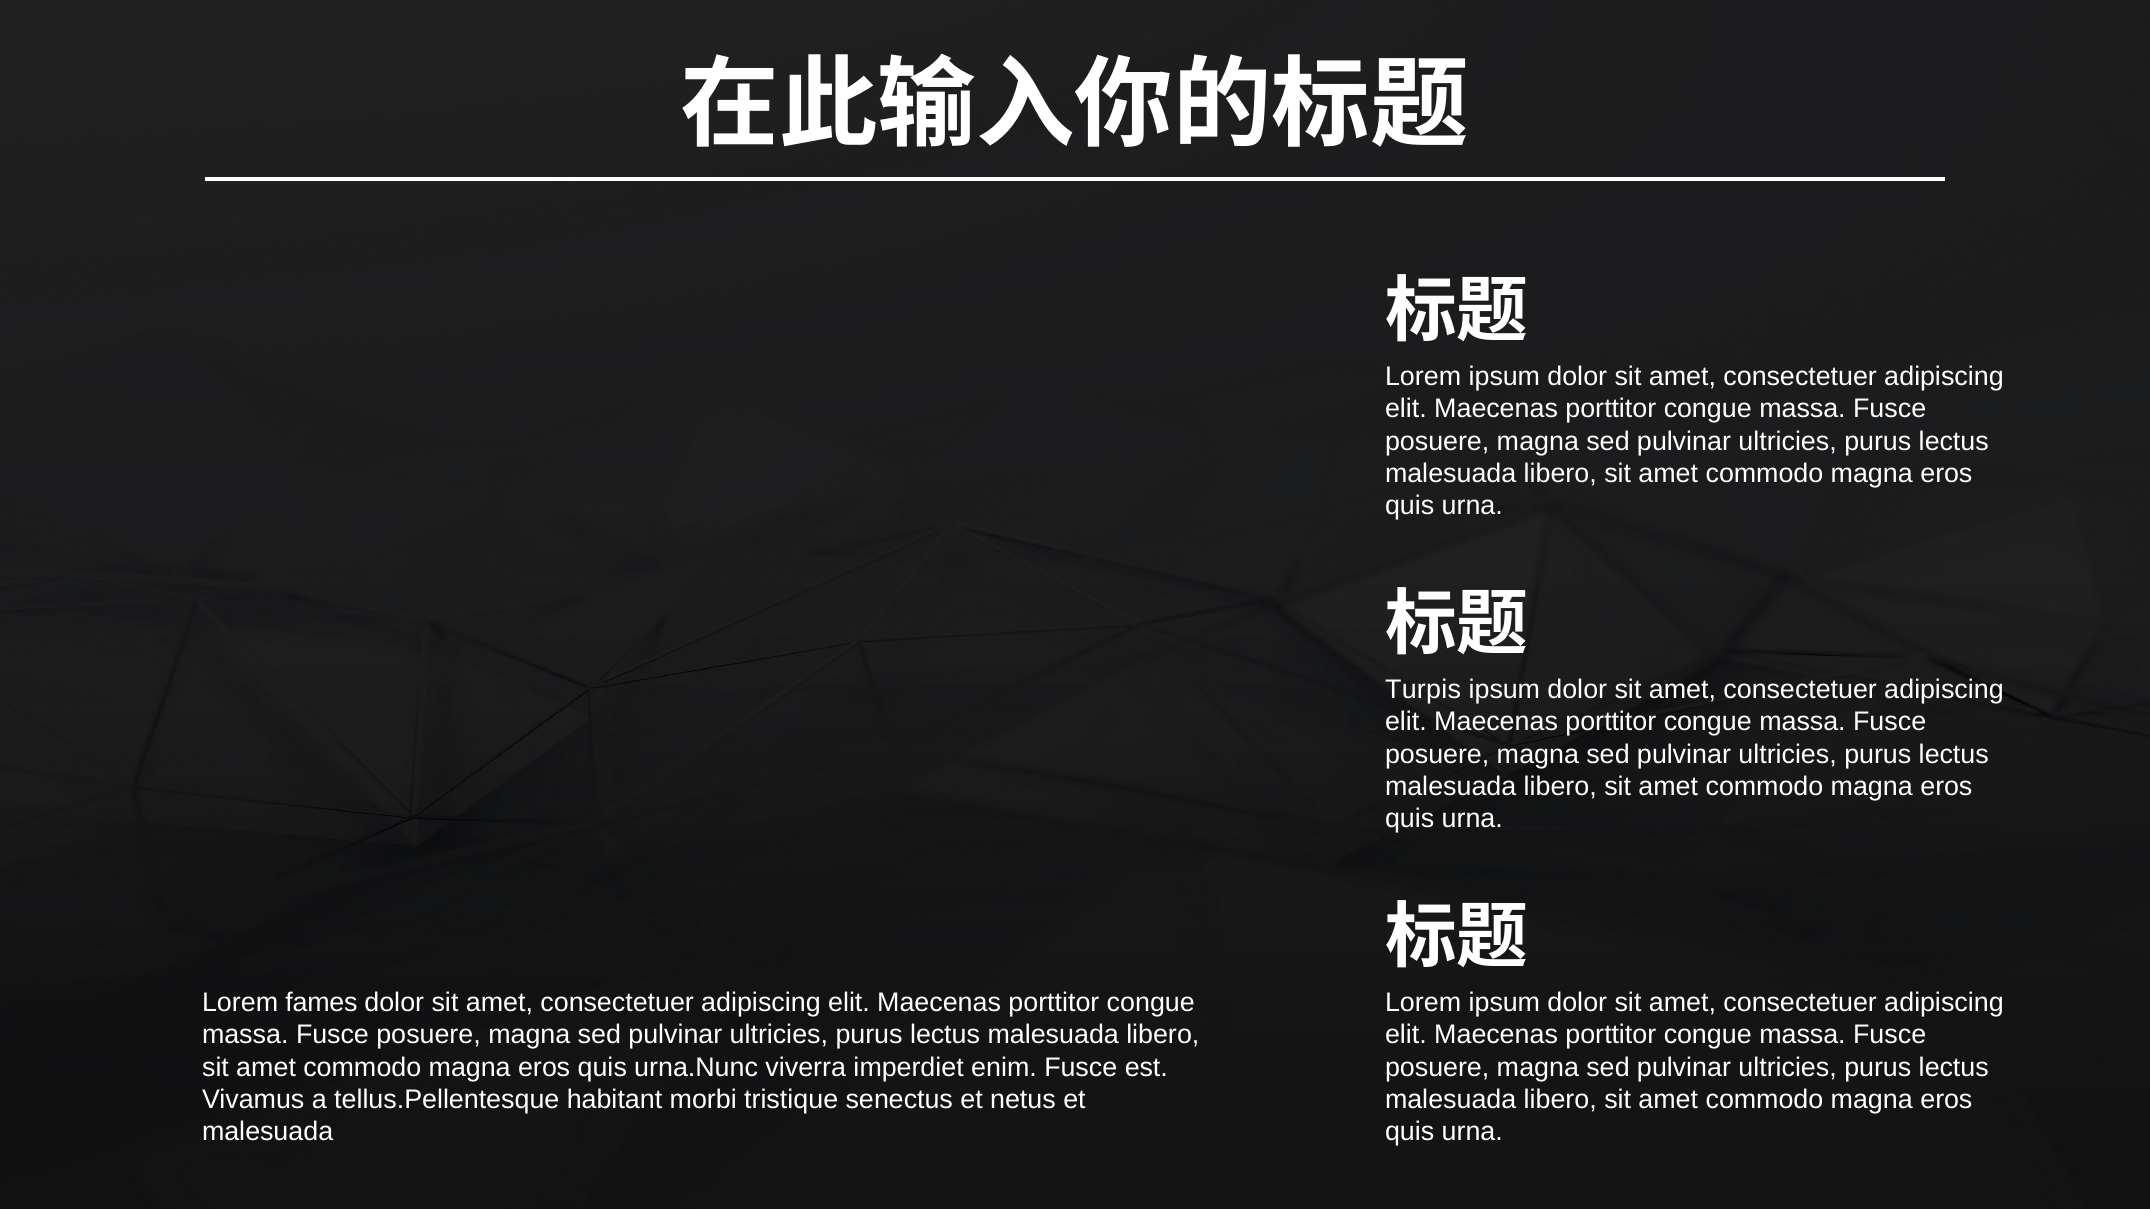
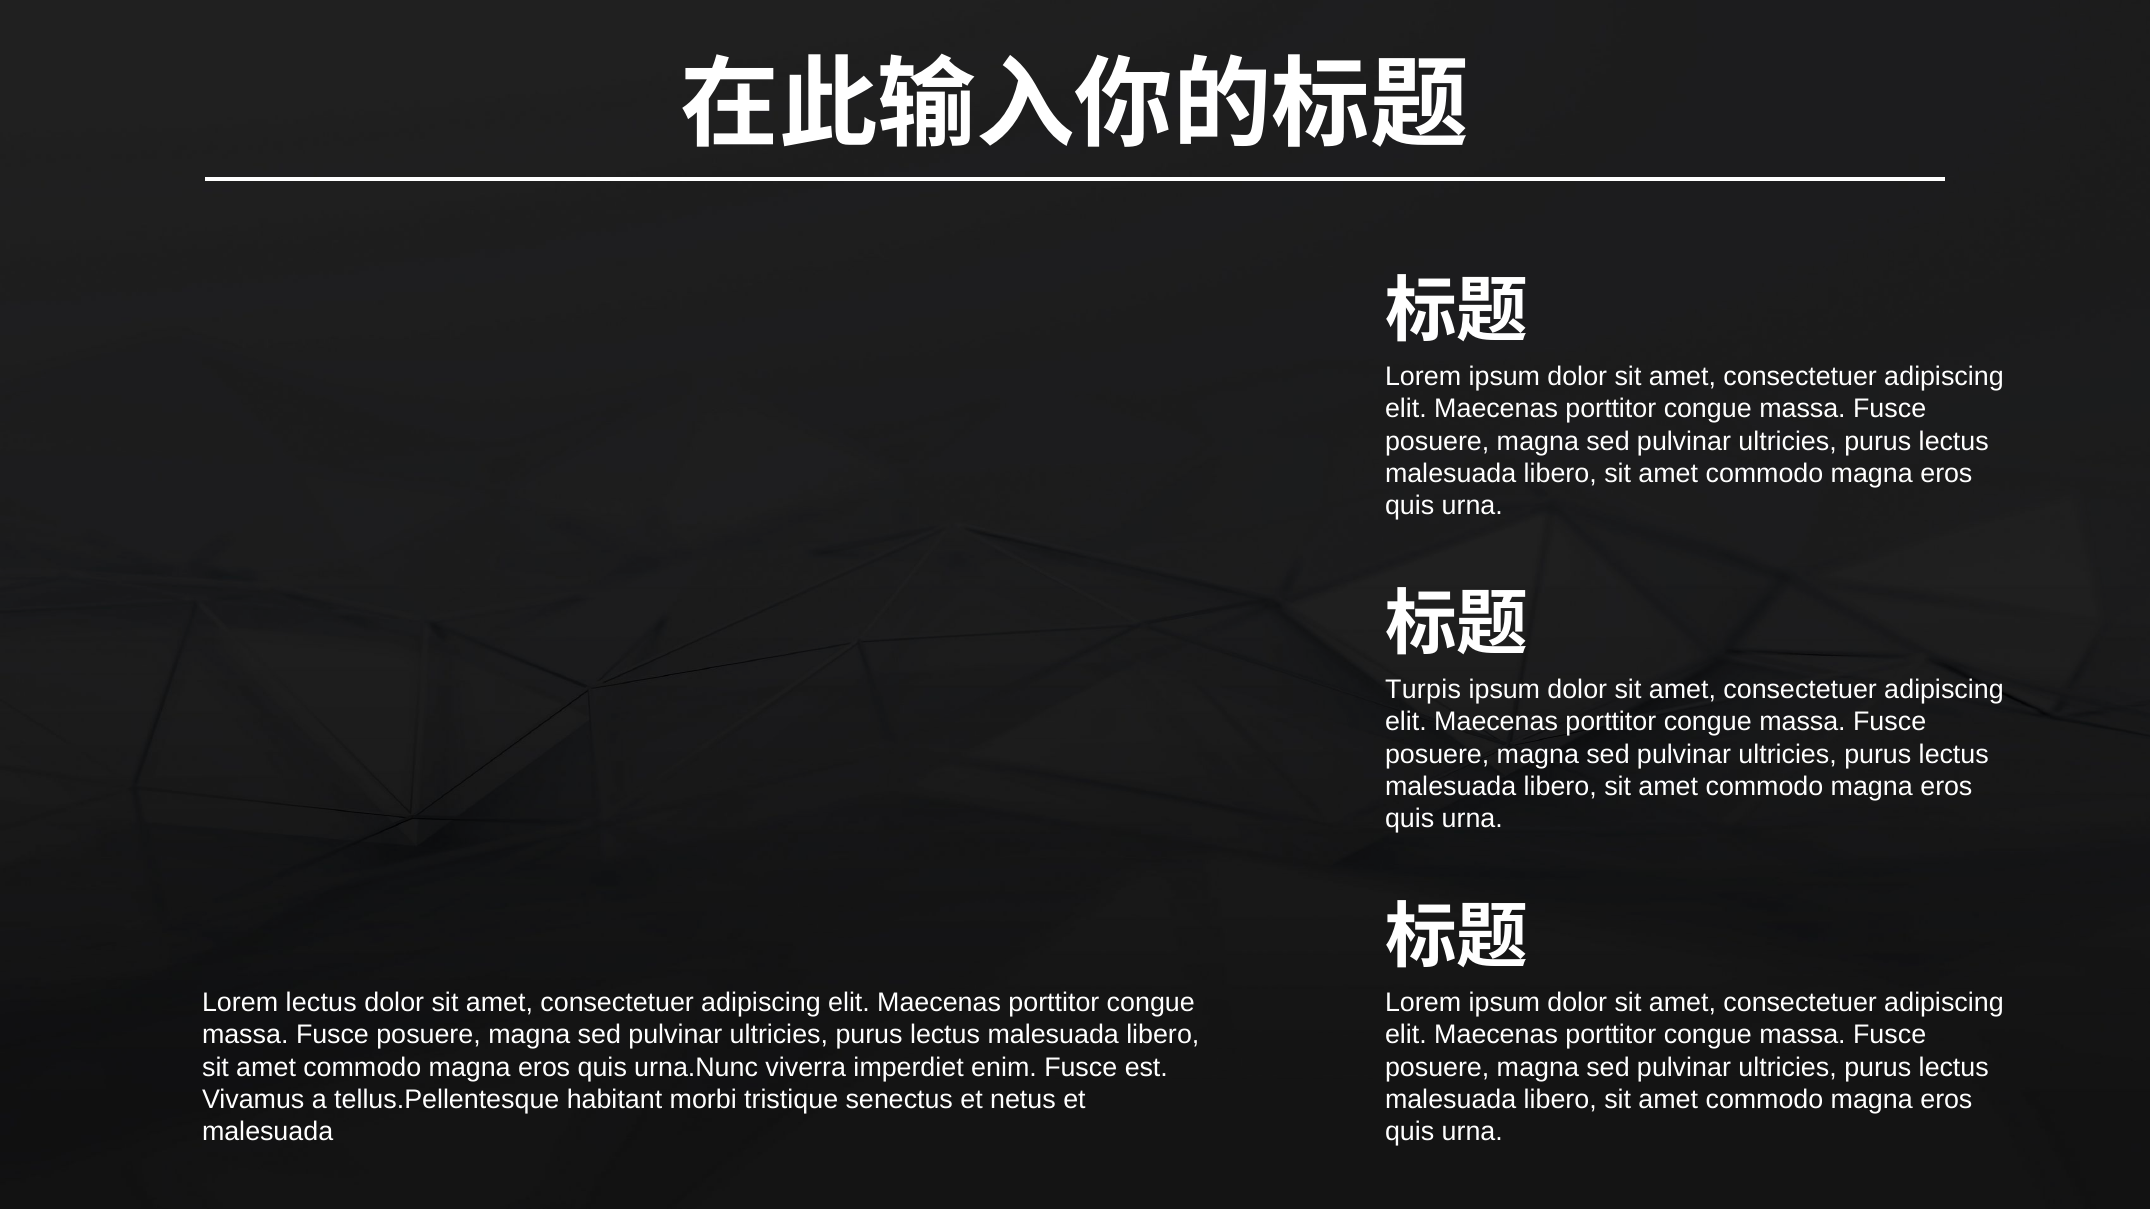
Lorem fames: fames -> lectus
